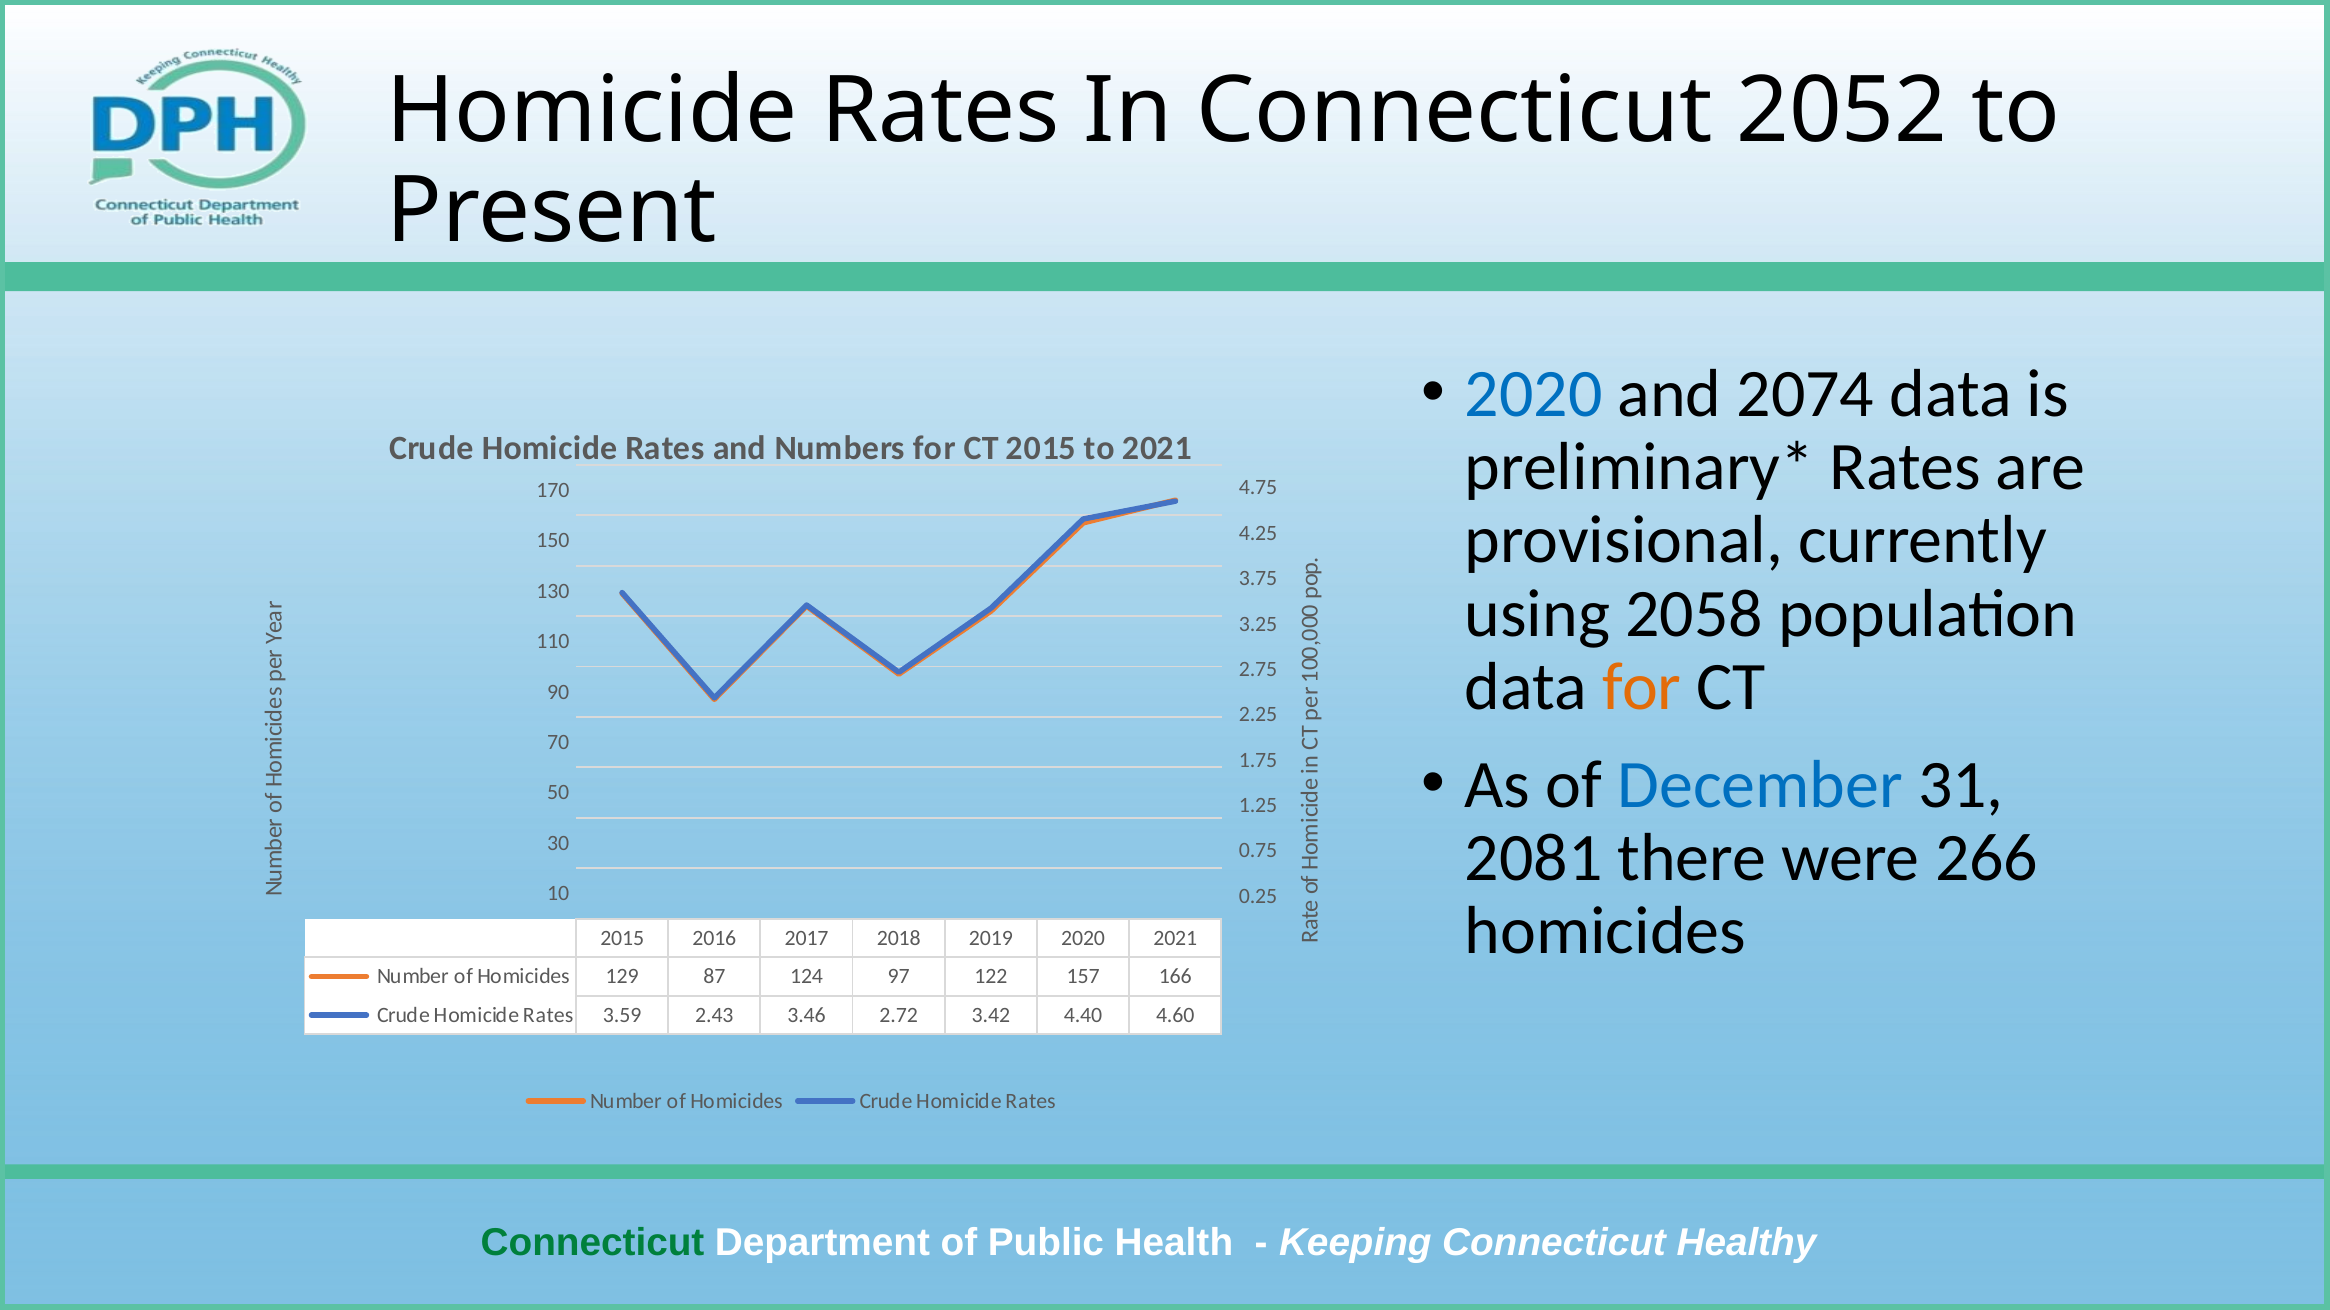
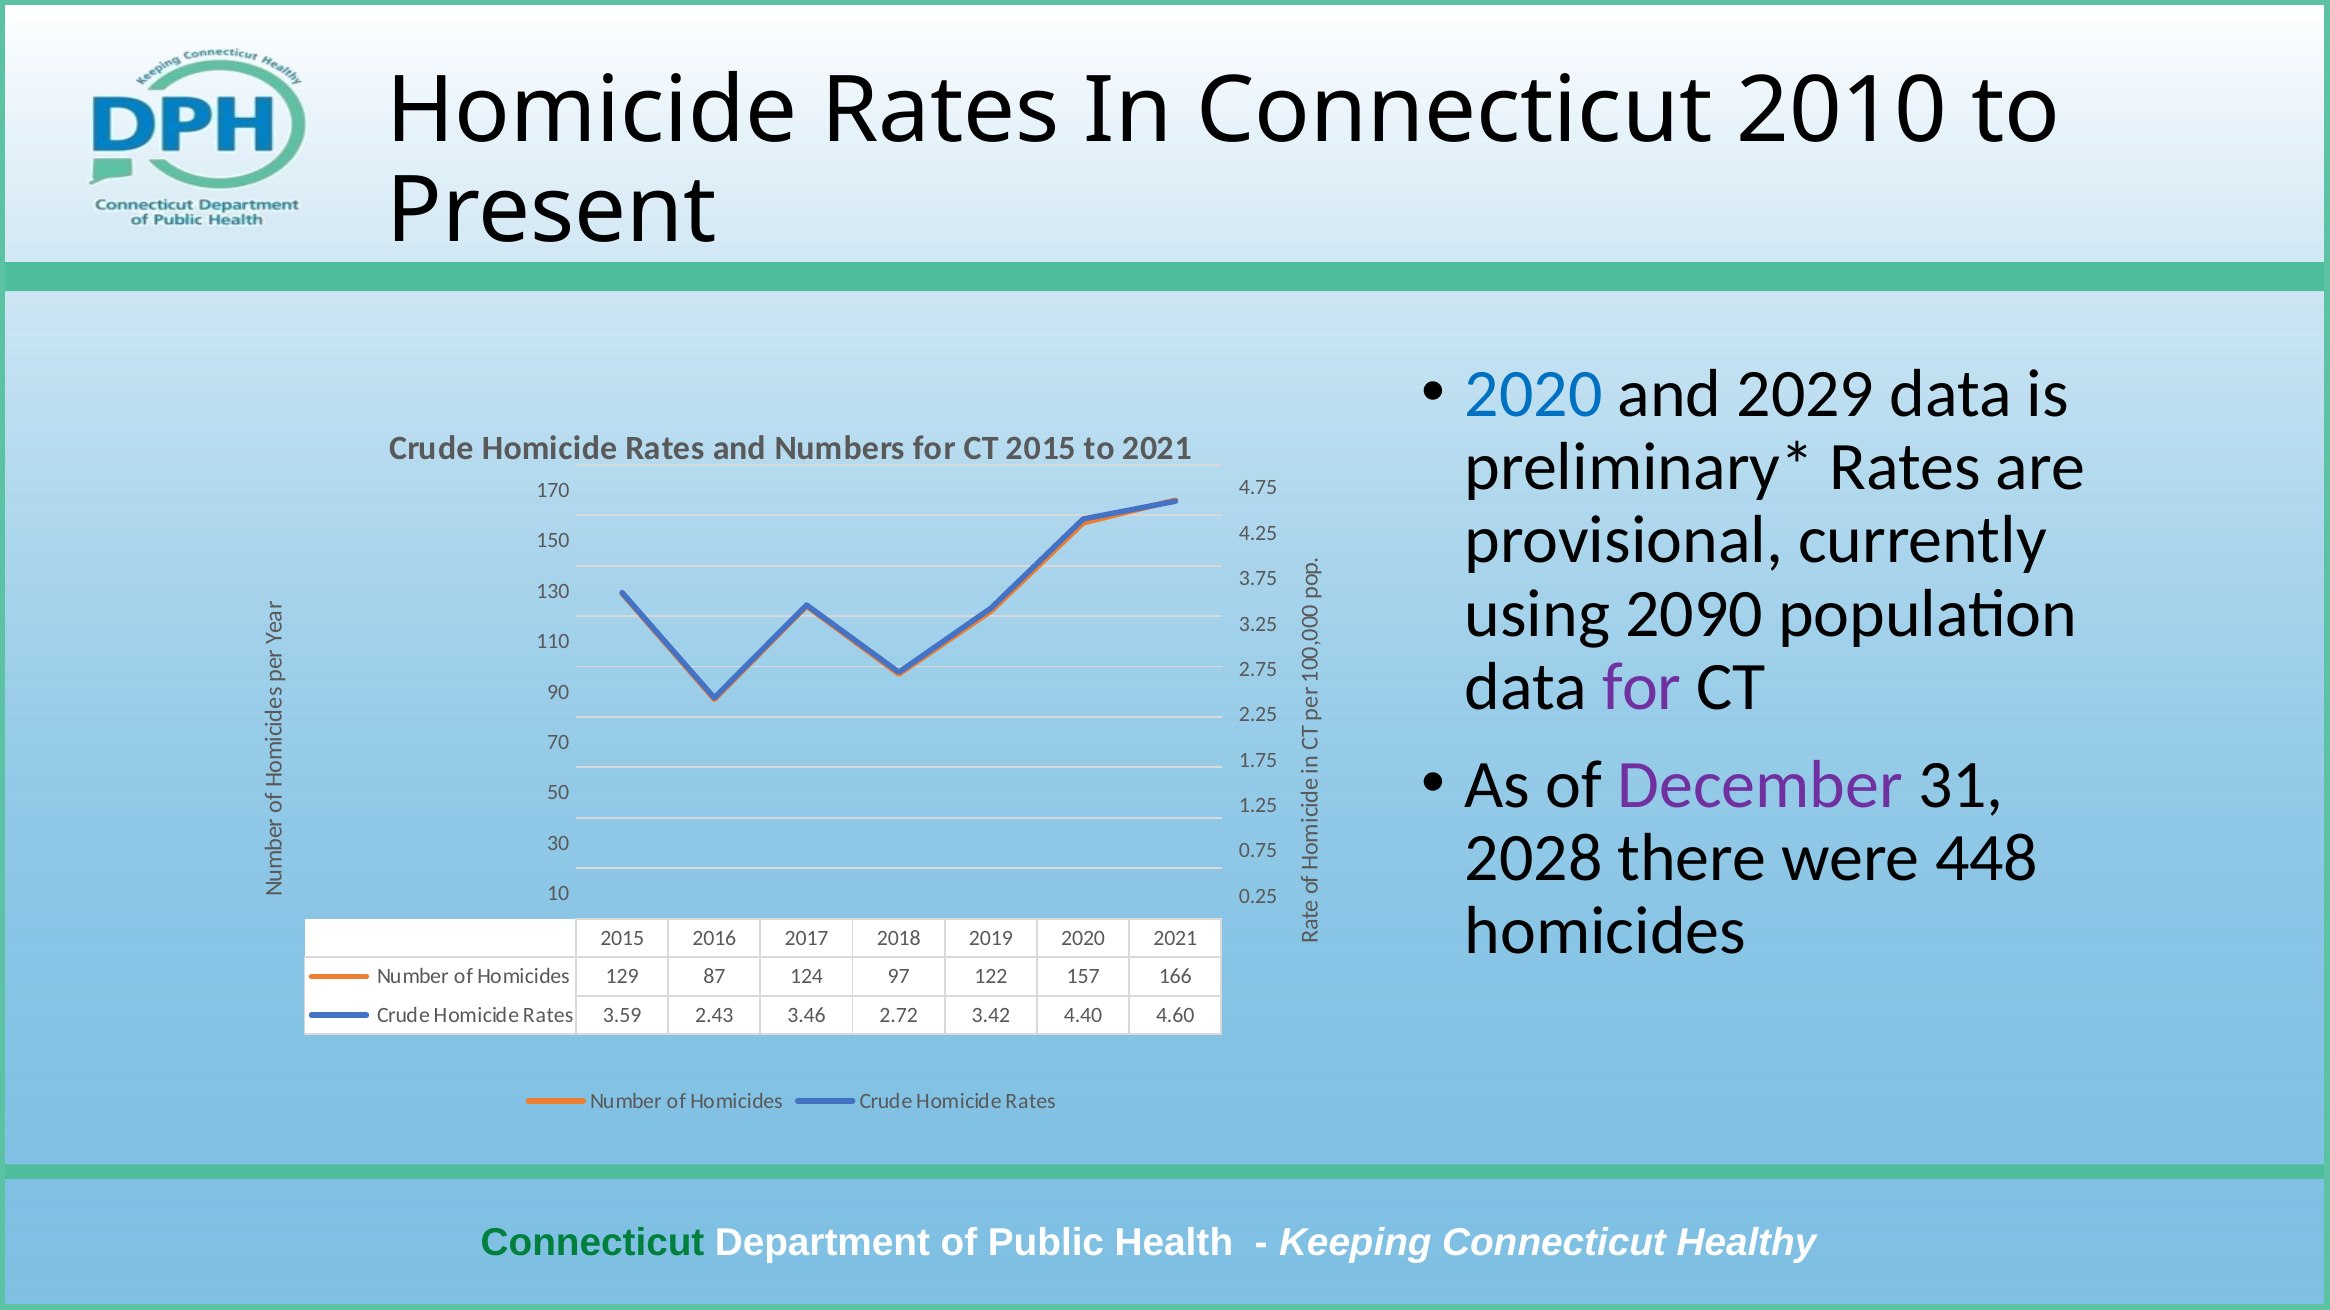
2052: 2052 -> 2010
2074: 2074 -> 2029
2058: 2058 -> 2090
for at (1642, 687) colour: orange -> purple
December colour: blue -> purple
2081: 2081 -> 2028
266: 266 -> 448
